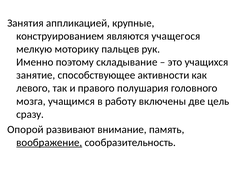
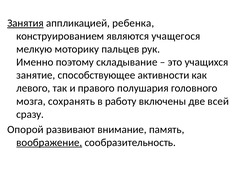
Занятия underline: none -> present
крупные: крупные -> ребенка
учащимся: учащимся -> сохранять
цель: цель -> всей
